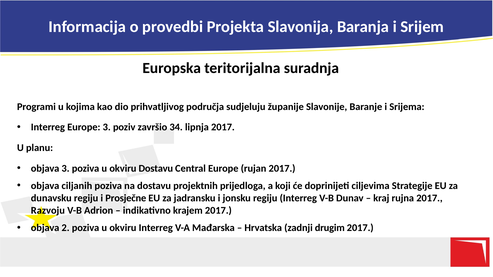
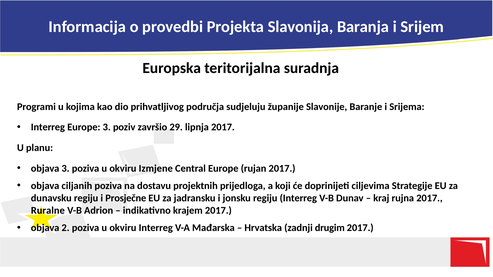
34: 34 -> 29
okviru Dostavu: Dostavu -> Izmjene
Razvoju: Razvoju -> Ruralne
